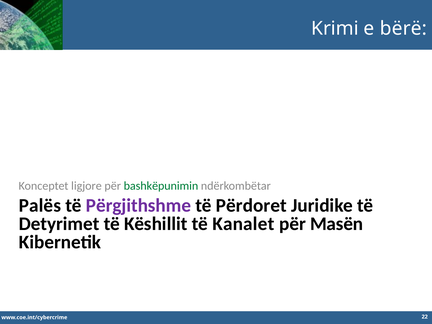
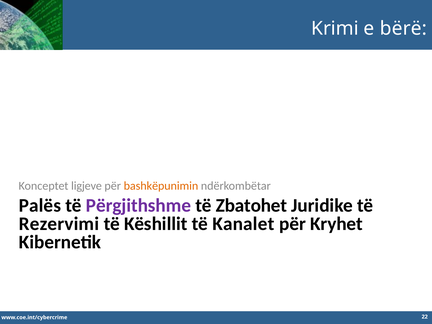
ligjore: ligjore -> ligjeve
bashkëpunimin colour: green -> orange
Përdoret: Përdoret -> Zbatohet
Detyrimet: Detyrimet -> Rezervimi
Masën: Masën -> Kryhet
